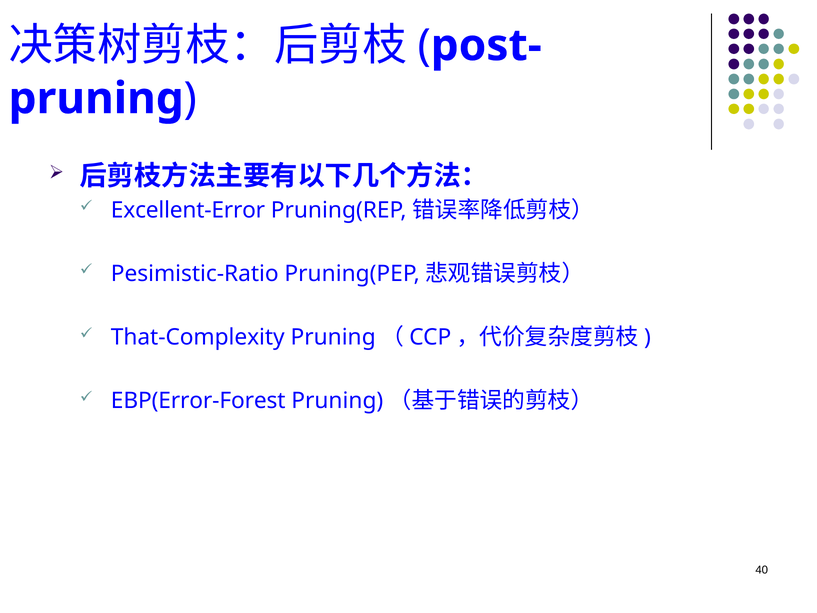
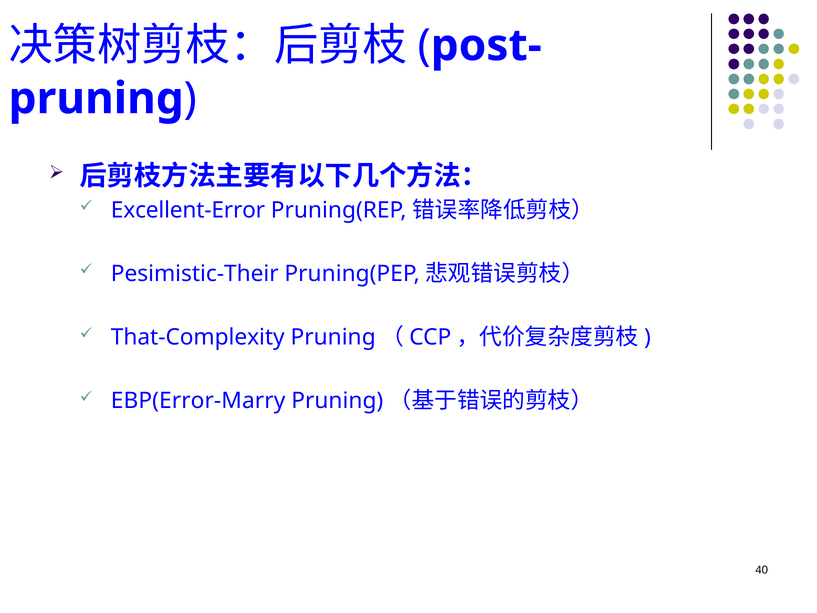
Pesimistic-Ratio: Pesimistic-Ratio -> Pesimistic-Their
EBP(Error-Forest: EBP(Error-Forest -> EBP(Error-Marry
